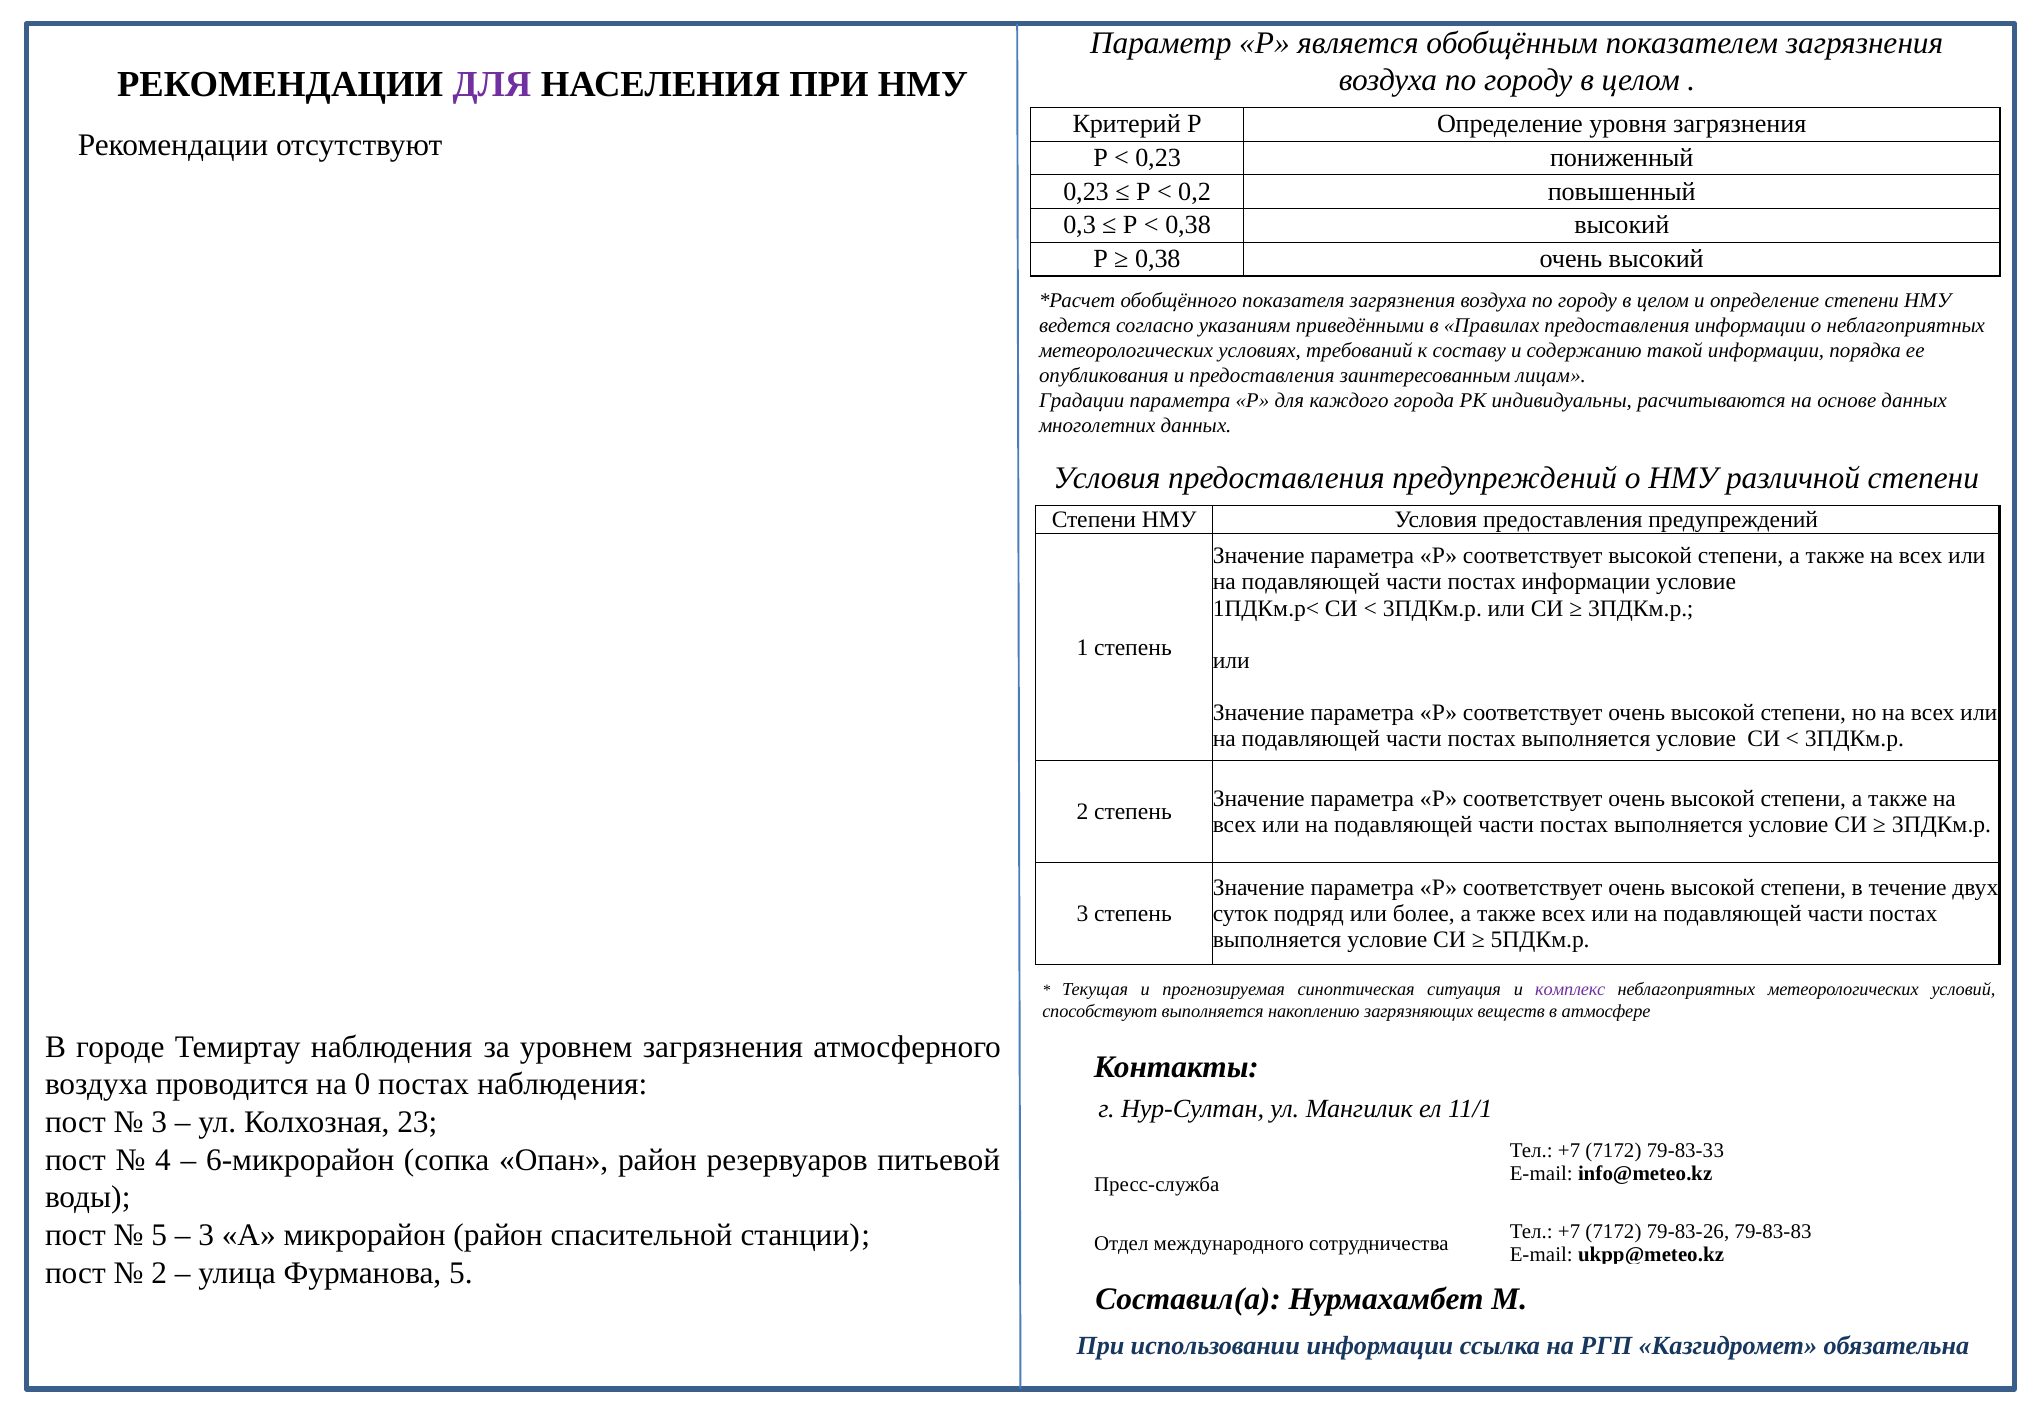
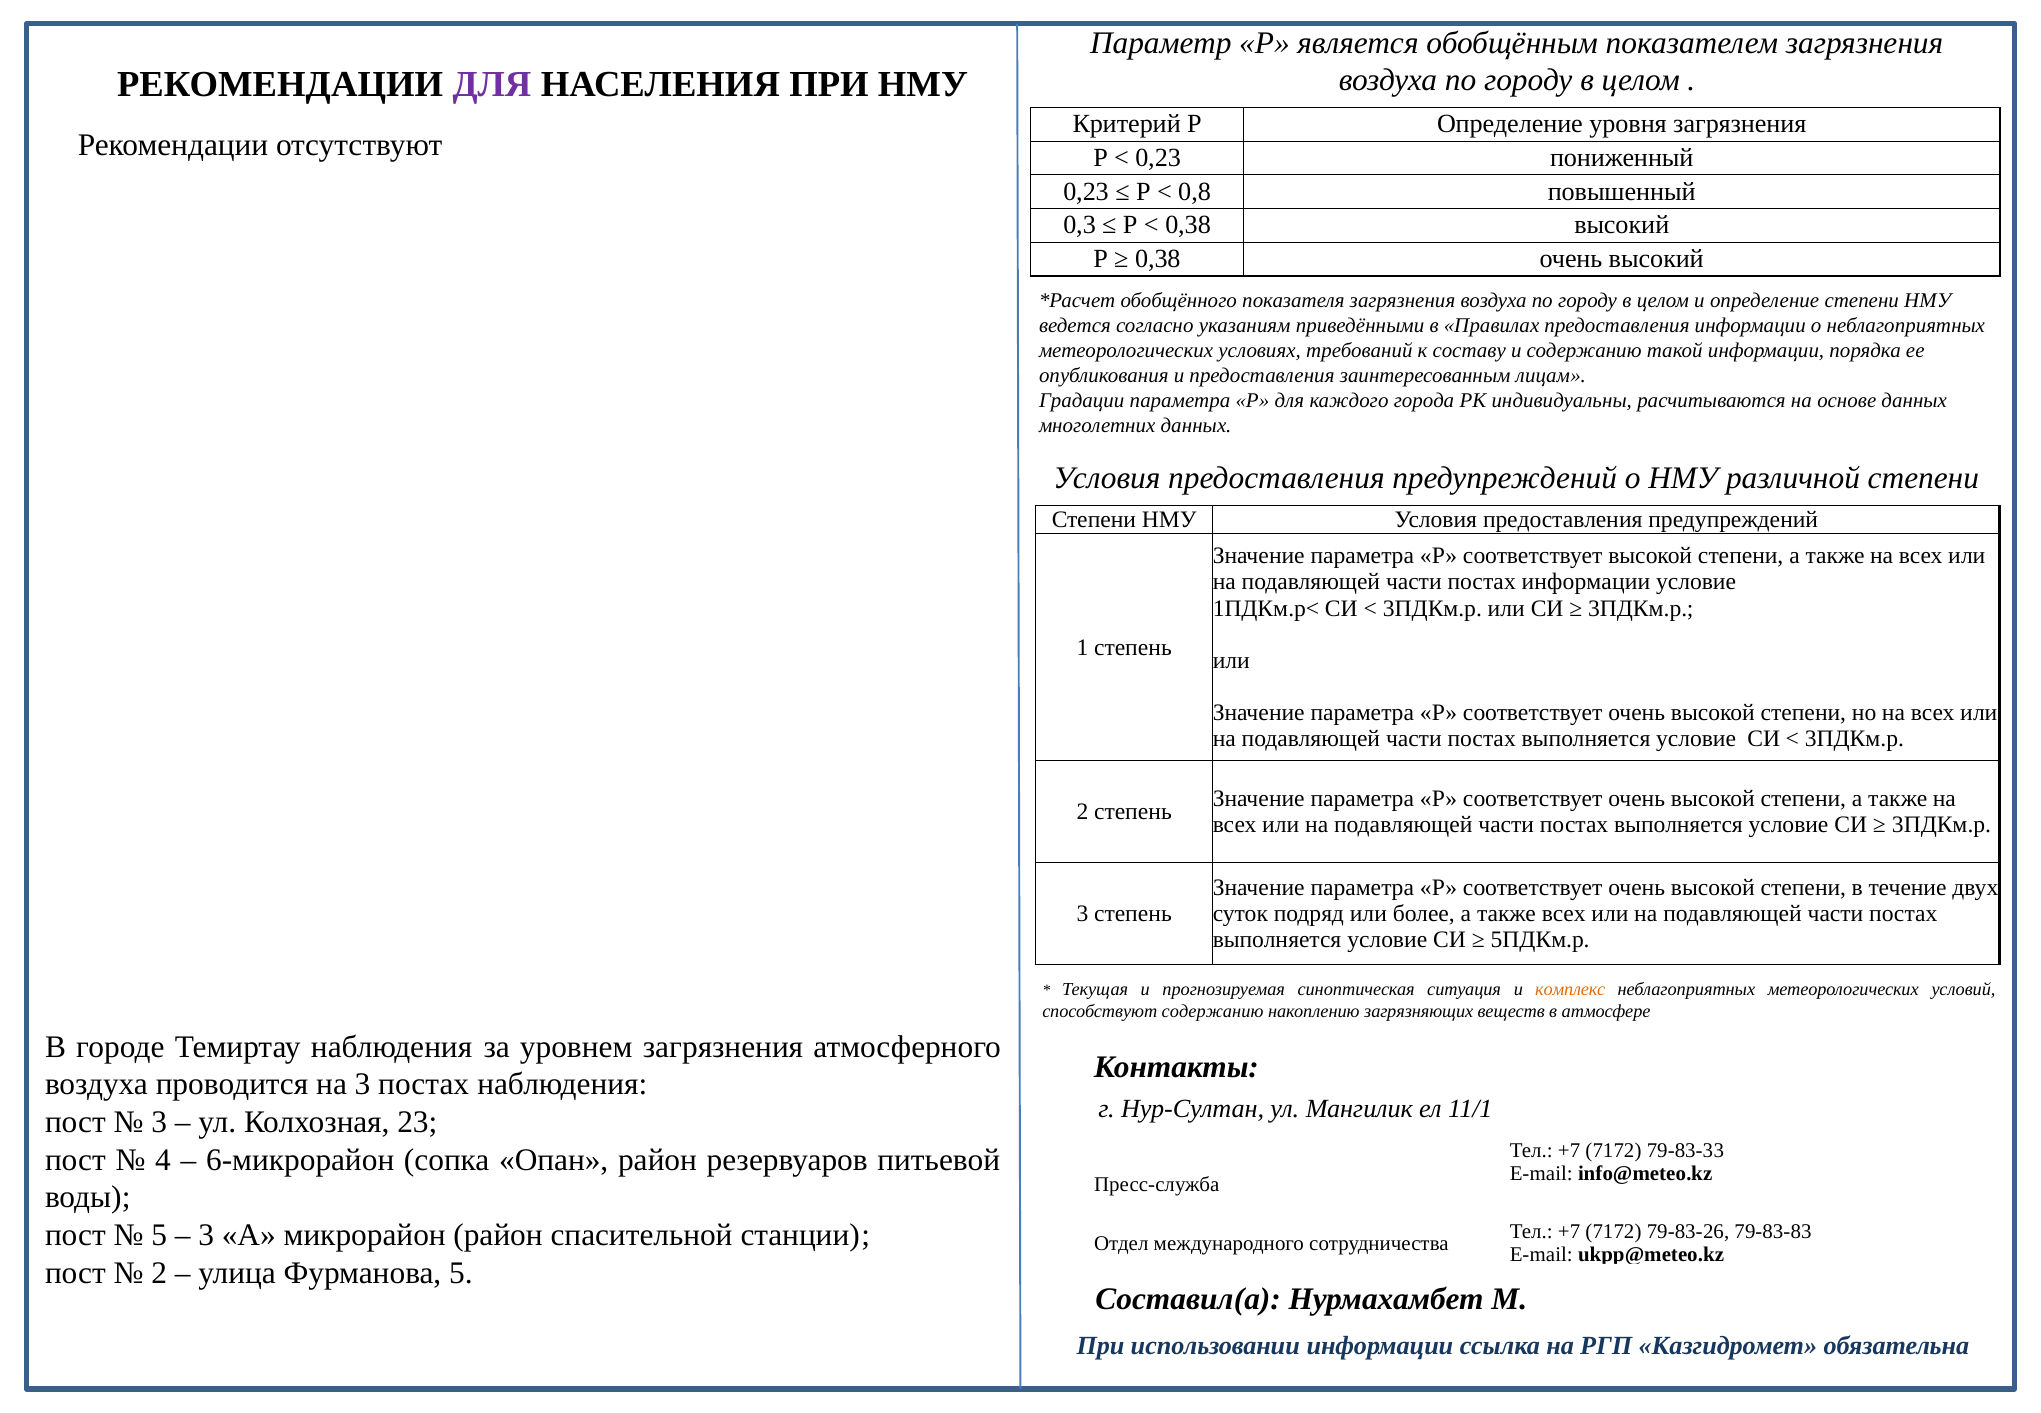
0,2: 0,2 -> 0,8
комплекс colour: purple -> orange
способствуют выполняется: выполняется -> содержанию
на 0: 0 -> 3
